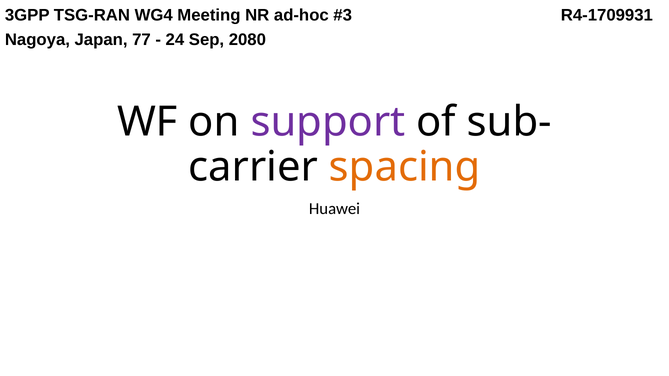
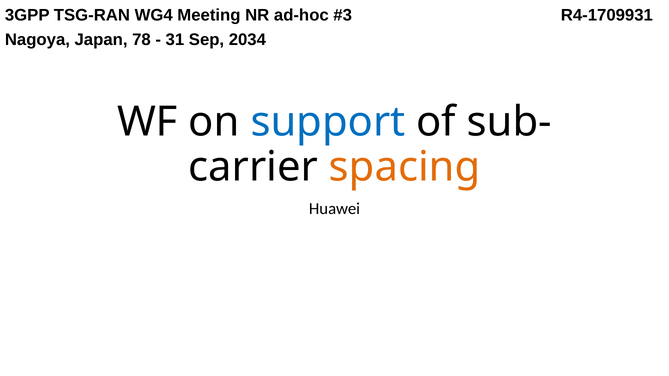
77: 77 -> 78
24: 24 -> 31
2080: 2080 -> 2034
support colour: purple -> blue
